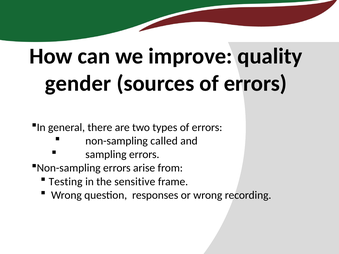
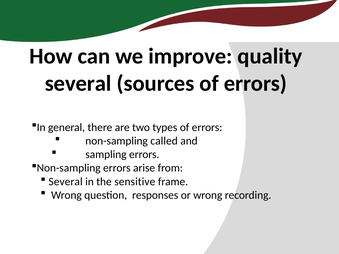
gender at (78, 83): gender -> several
Testing at (66, 182): Testing -> Several
